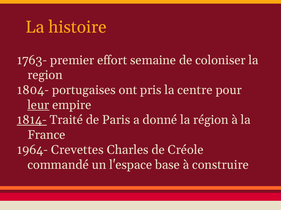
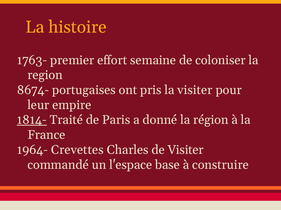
1804-: 1804- -> 8674-
la centre: centre -> visiter
leur underline: present -> none
de Créole: Créole -> Visiter
